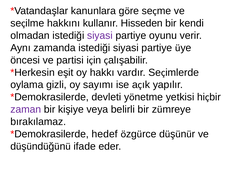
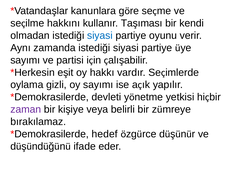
Hisseden: Hisseden -> Taşıması
siyasi at (100, 35) colour: purple -> blue
öncesi at (25, 60): öncesi -> sayımı
